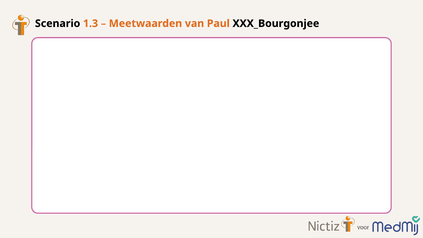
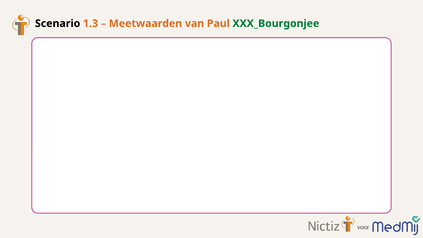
XXX_Bourgonjee colour: black -> green
